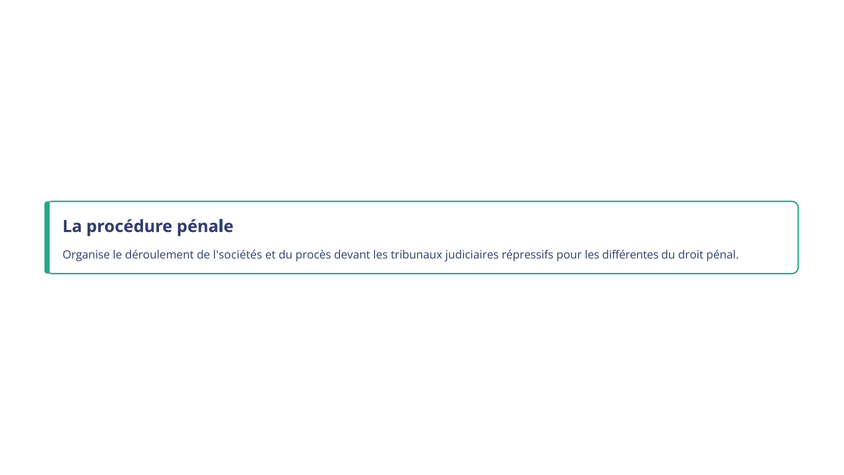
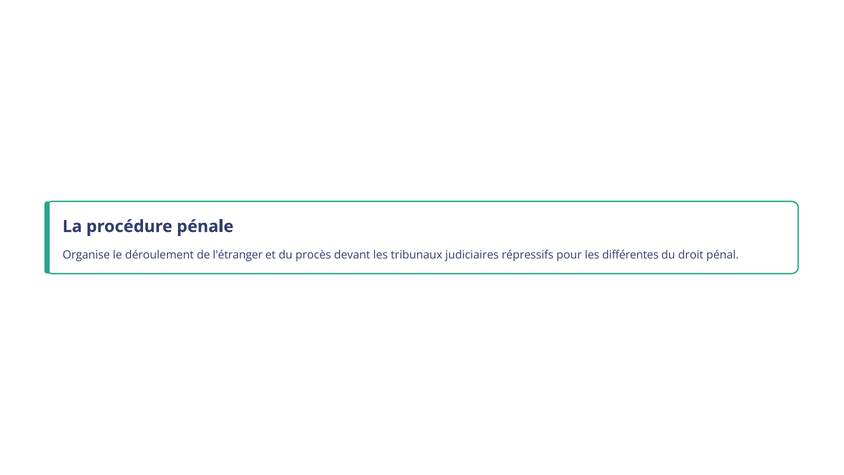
l'sociétés: l'sociétés -> l'étranger
